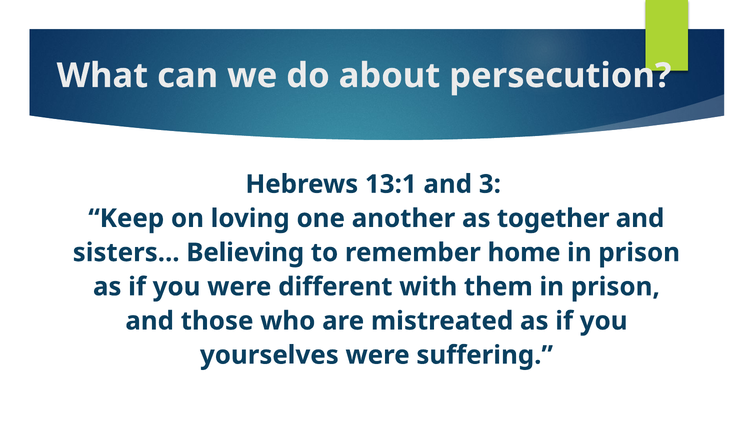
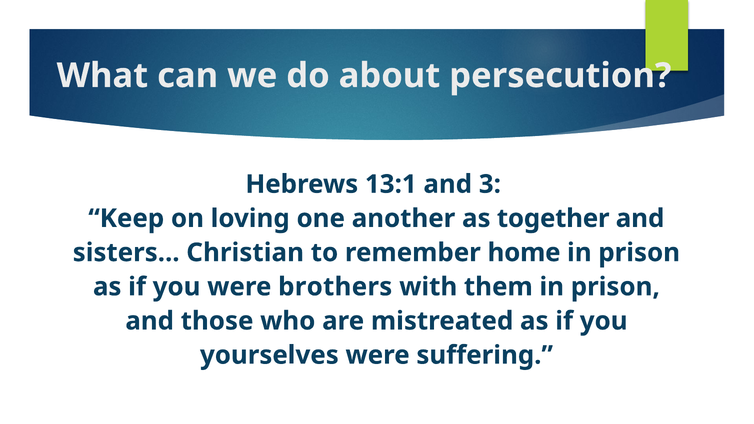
Believing: Believing -> Christian
different: different -> brothers
